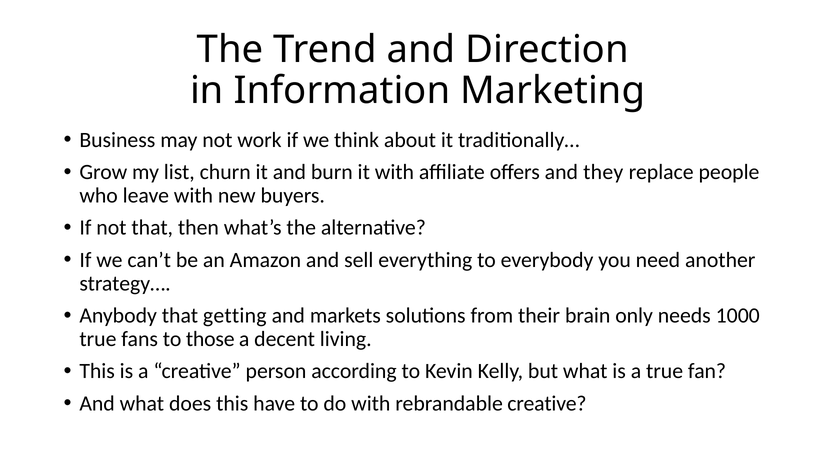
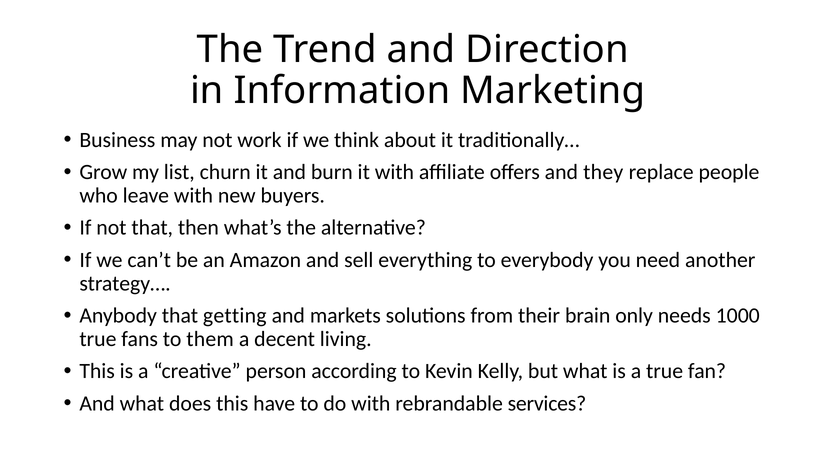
those: those -> them
rebrandable creative: creative -> services
